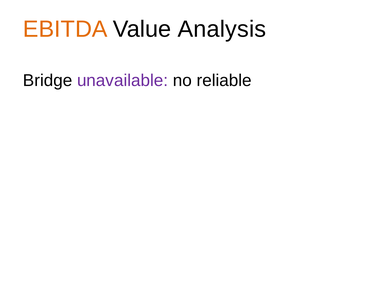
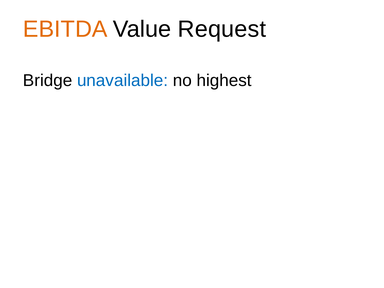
Analysis: Analysis -> Request
unavailable colour: purple -> blue
reliable: reliable -> highest
